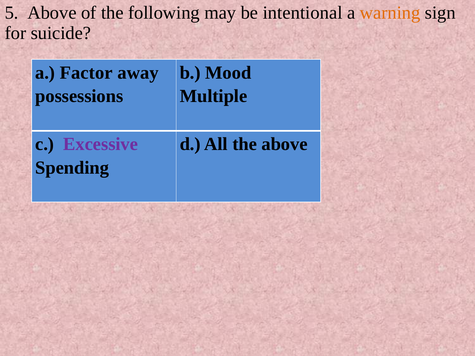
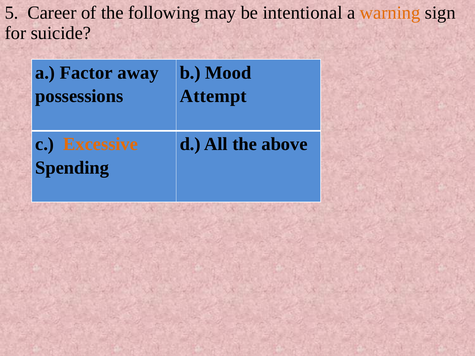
5 Above: Above -> Career
Multiple: Multiple -> Attempt
Excessive colour: purple -> orange
